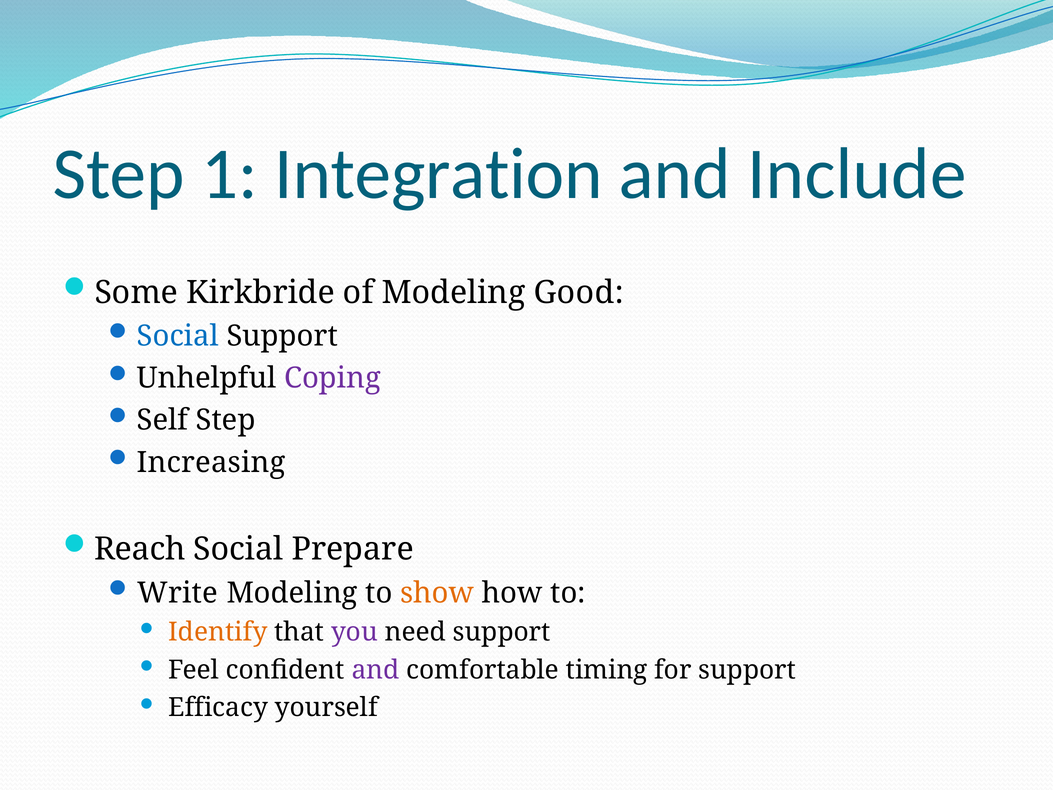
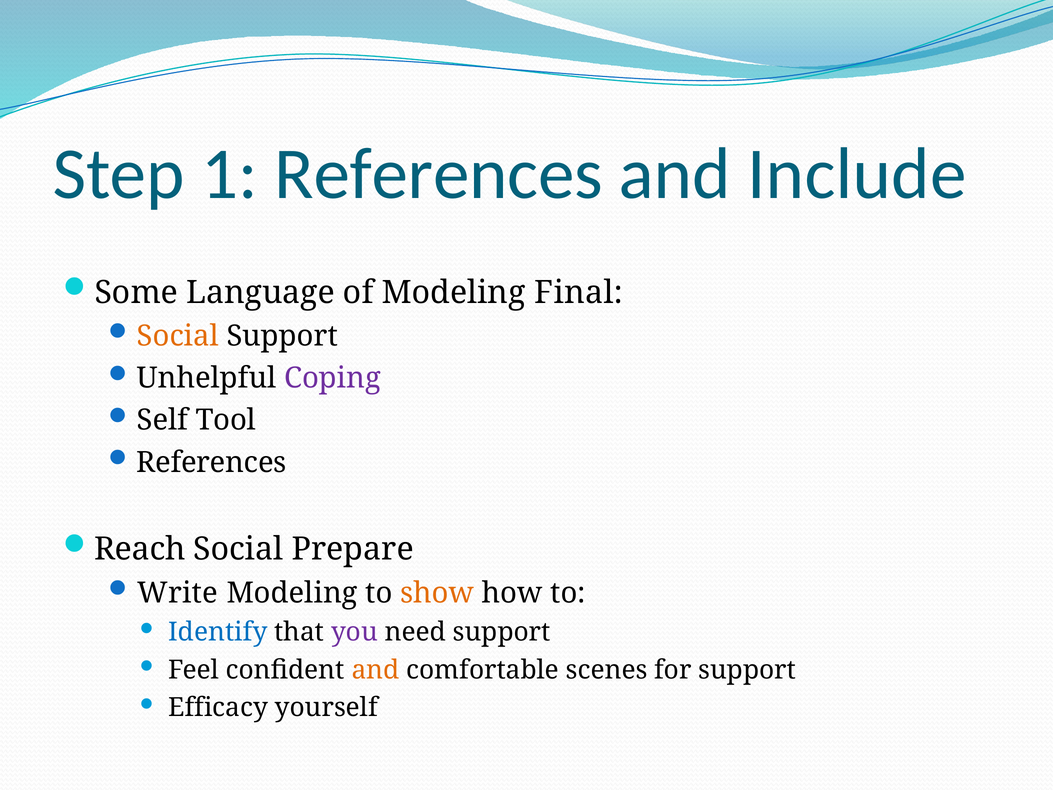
1 Integration: Integration -> References
Kirkbride: Kirkbride -> Language
Good: Good -> Final
Social at (178, 336) colour: blue -> orange
Self Step: Step -> Tool
Increasing at (211, 462): Increasing -> References
Identify colour: orange -> blue
and at (376, 670) colour: purple -> orange
timing: timing -> scenes
